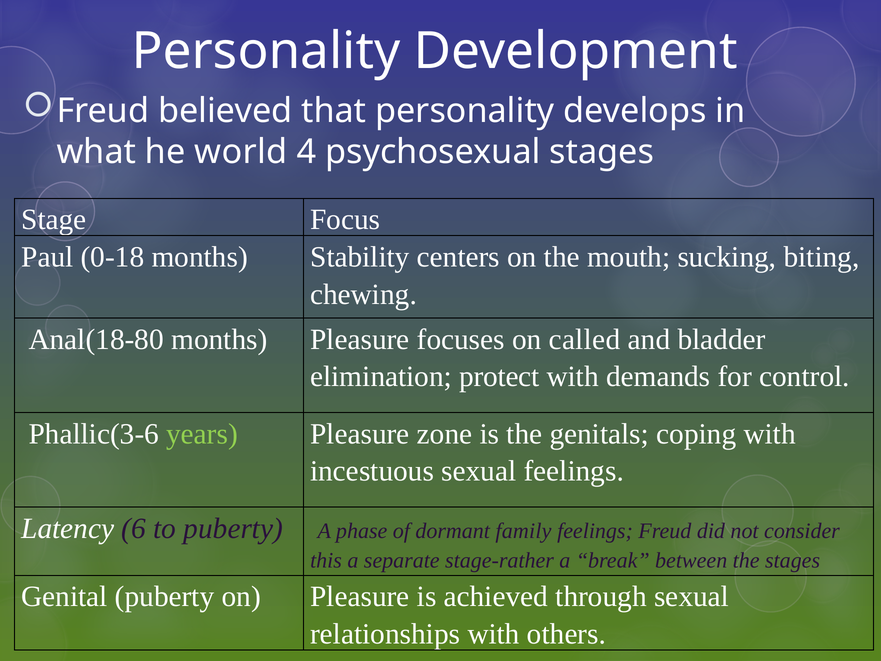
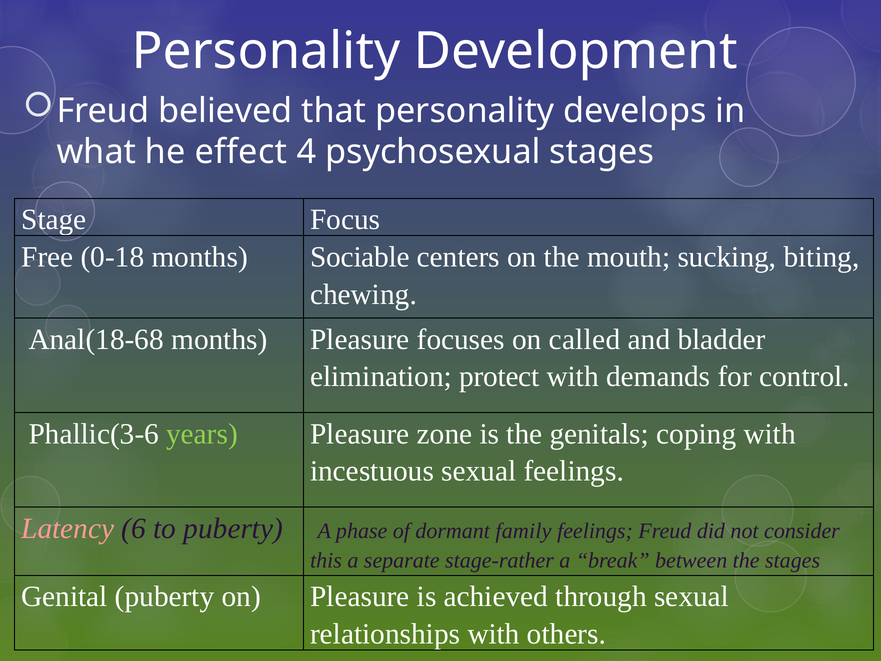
world: world -> effect
Paul: Paul -> Free
Stability: Stability -> Sociable
Anal(18-80: Anal(18-80 -> Anal(18-68
Latency colour: white -> pink
